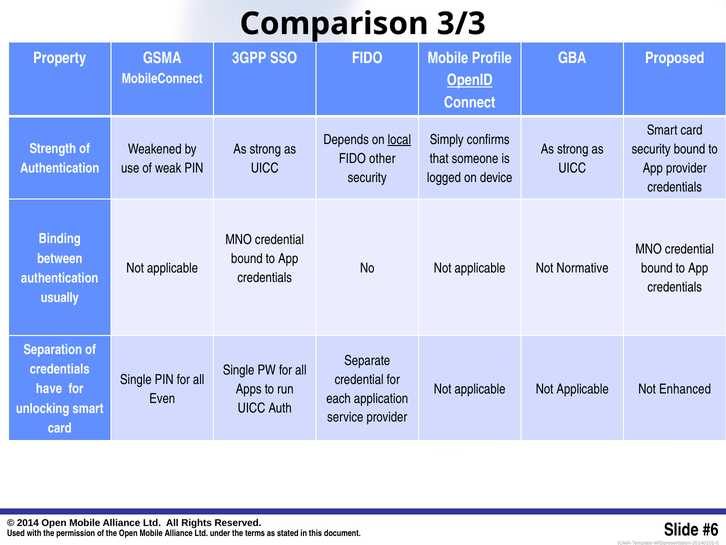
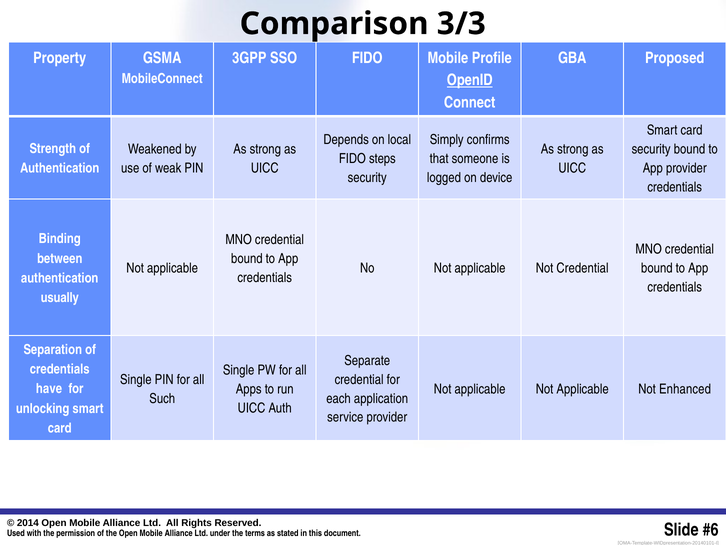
local underline: present -> none
other: other -> steps
Not Normative: Normative -> Credential
Even: Even -> Such
